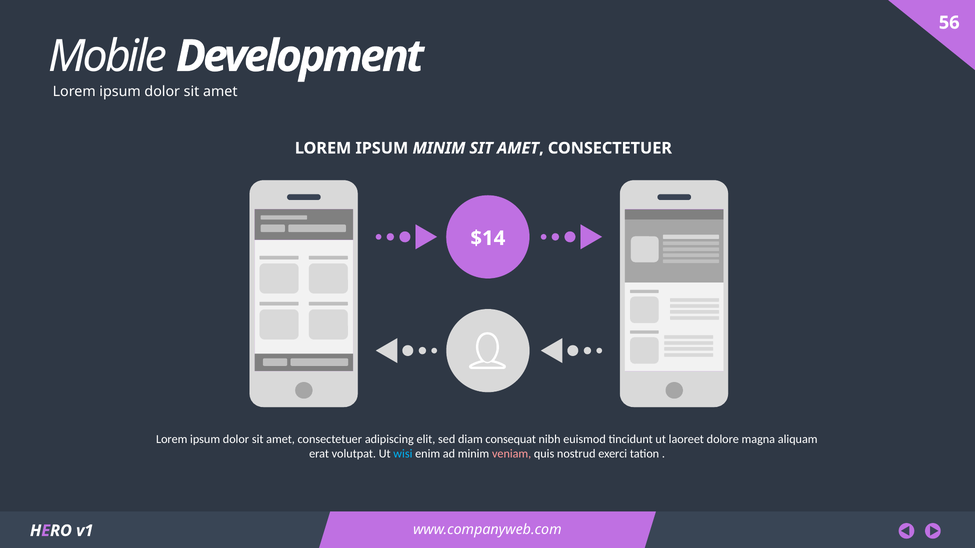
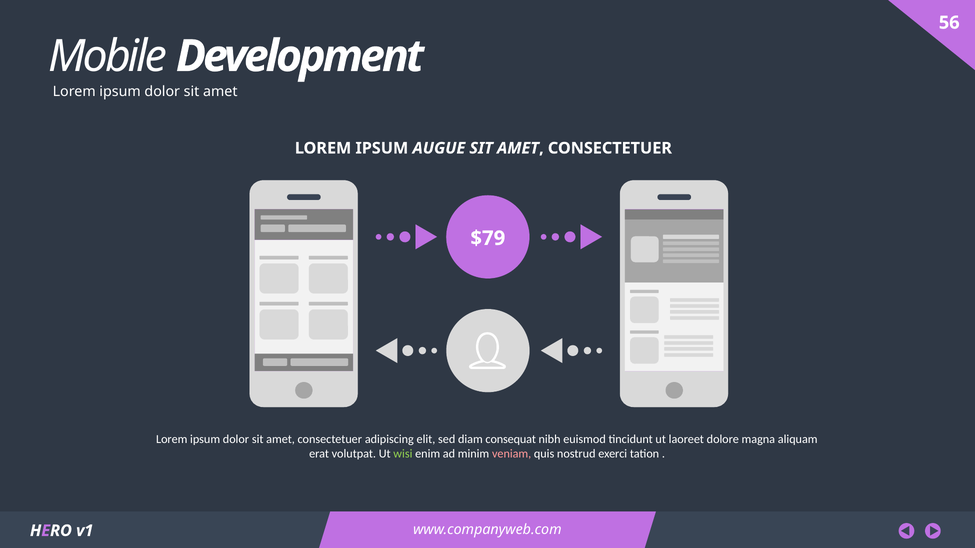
IPSUM MINIM: MINIM -> AUGUE
$14: $14 -> $79
wisi colour: light blue -> light green
